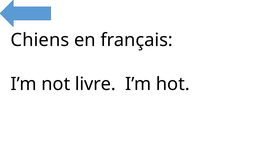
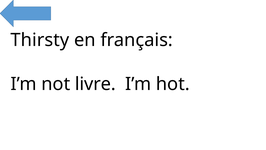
Chiens: Chiens -> Thirsty
